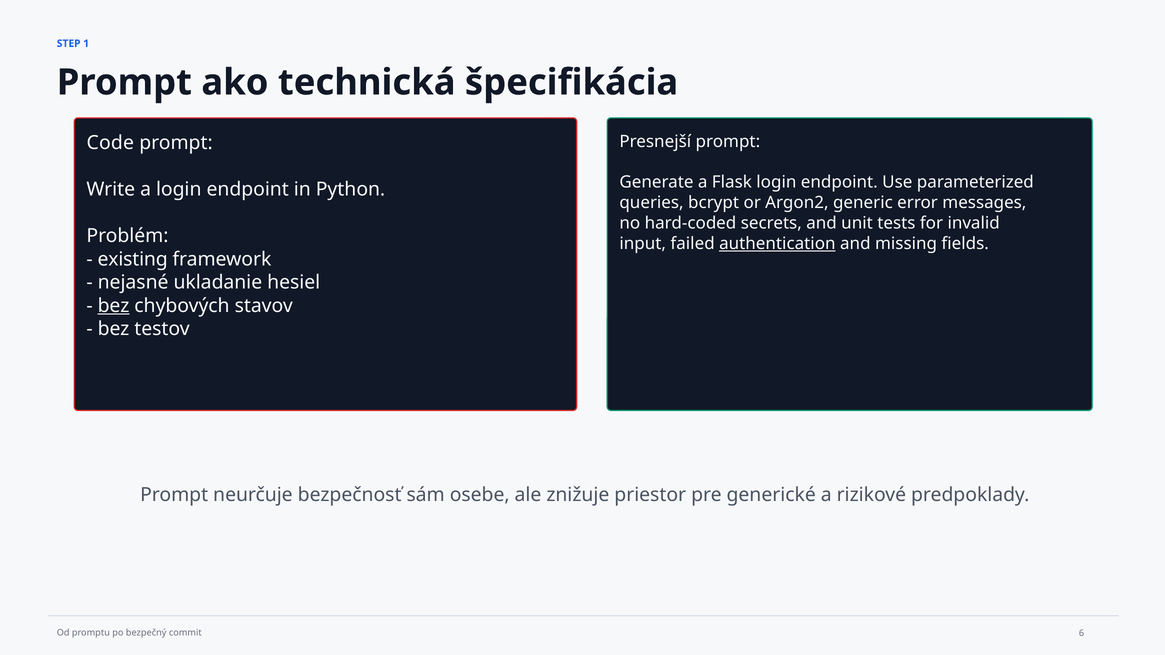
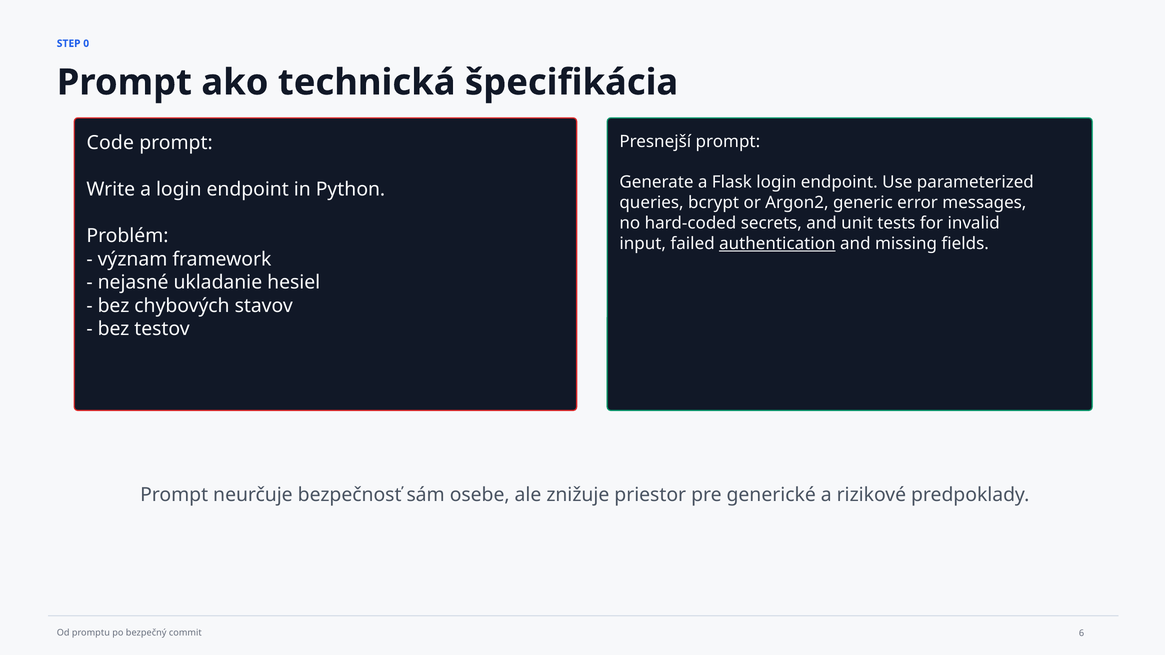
1: 1 -> 0
existing: existing -> význam
bez at (114, 306) underline: present -> none
